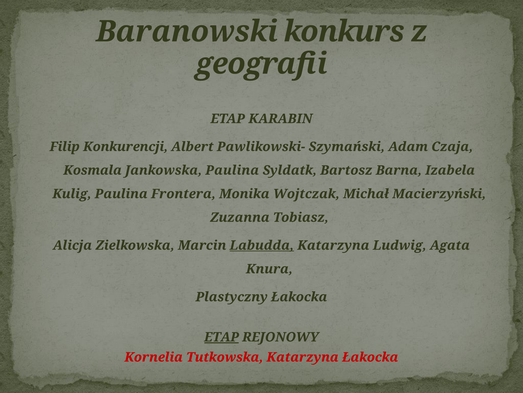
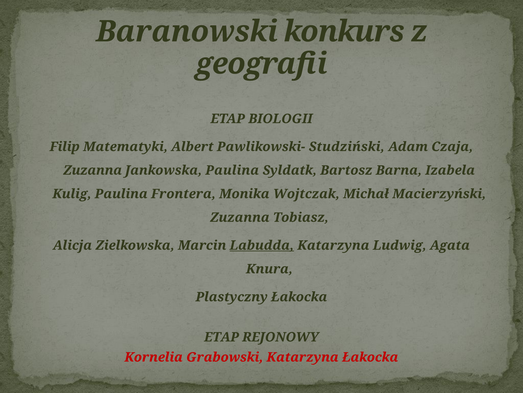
KARABIN: KARABIN -> BIOLOGII
Konkurencji: Konkurencji -> Matematyki
Szymański: Szymański -> Studziński
Kosmala at (93, 170): Kosmala -> Zuzanna
ETAP at (222, 337) underline: present -> none
Tutkowska: Tutkowska -> Grabowski
